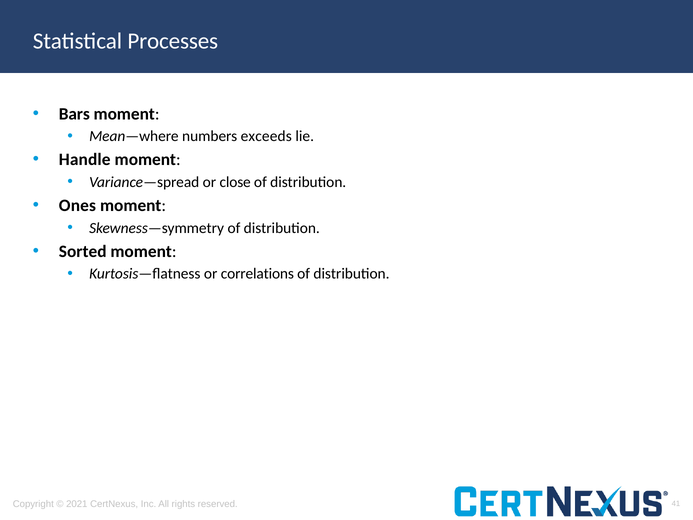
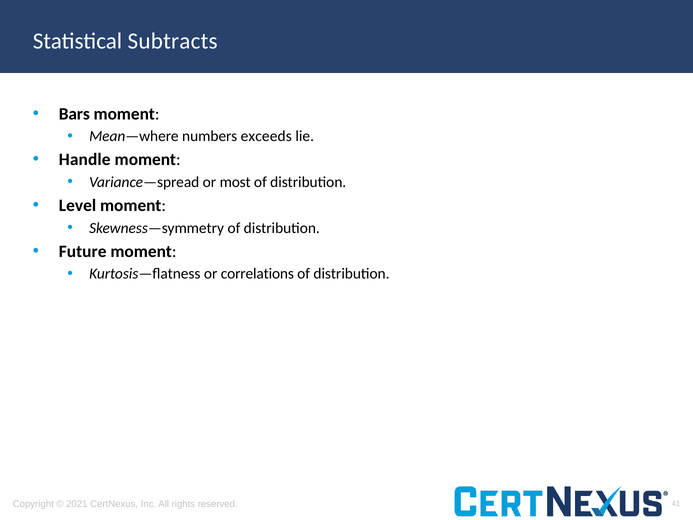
Processes: Processes -> Subtracts
close: close -> most
Ones: Ones -> Level
Sorted: Sorted -> Future
